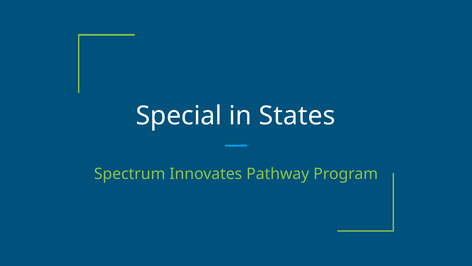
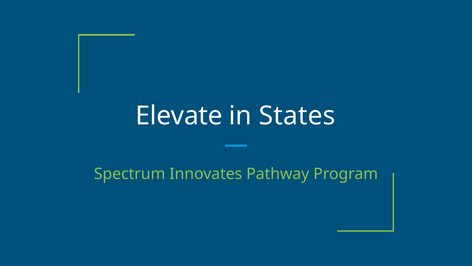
Special: Special -> Elevate
